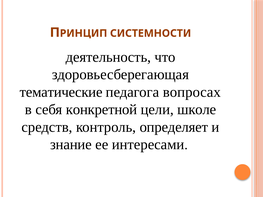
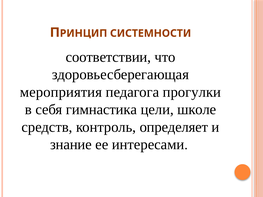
деятельность: деятельность -> соответствии
тематические: тематические -> мероприятия
вопросах: вопросах -> прогулки
конкретной: конкретной -> гимнастика
